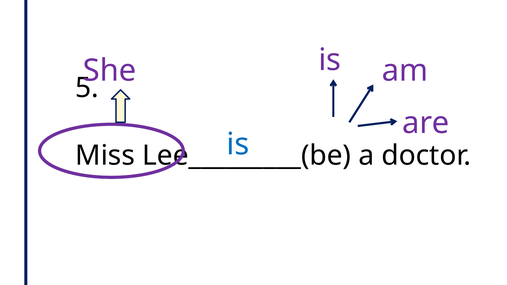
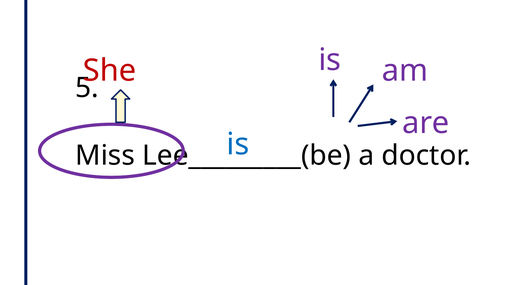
She colour: purple -> red
